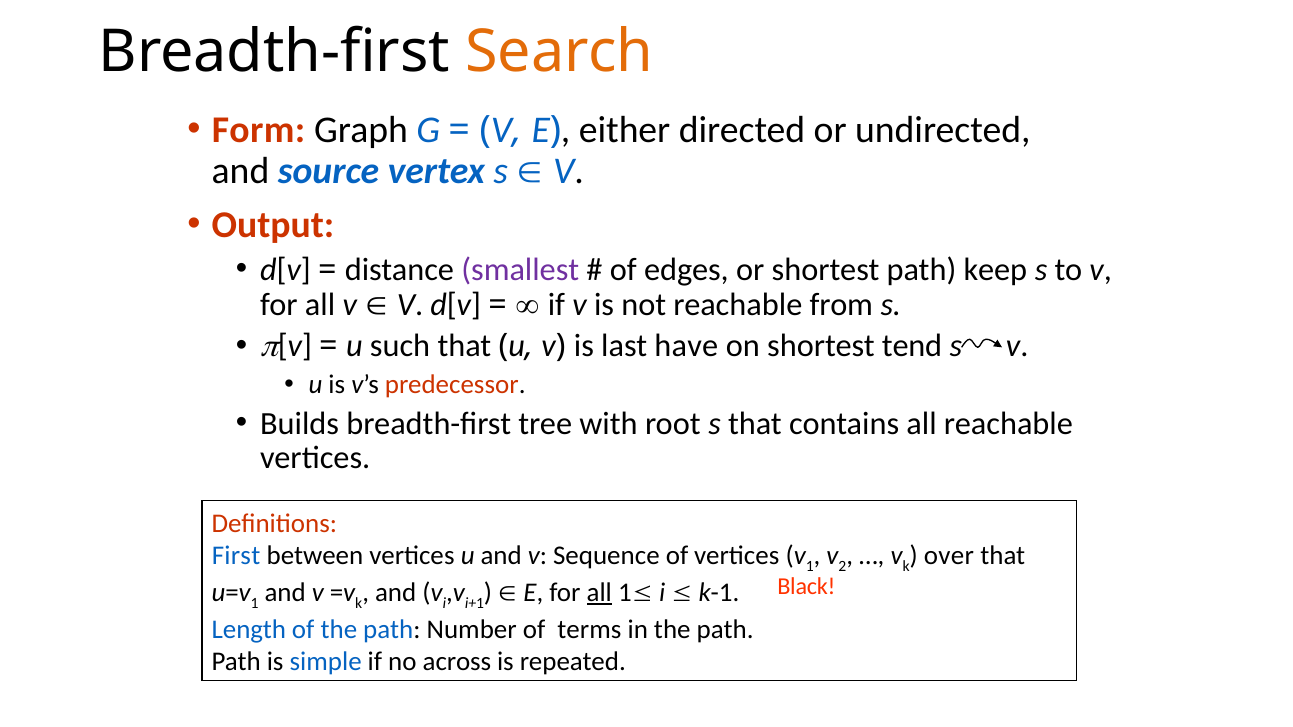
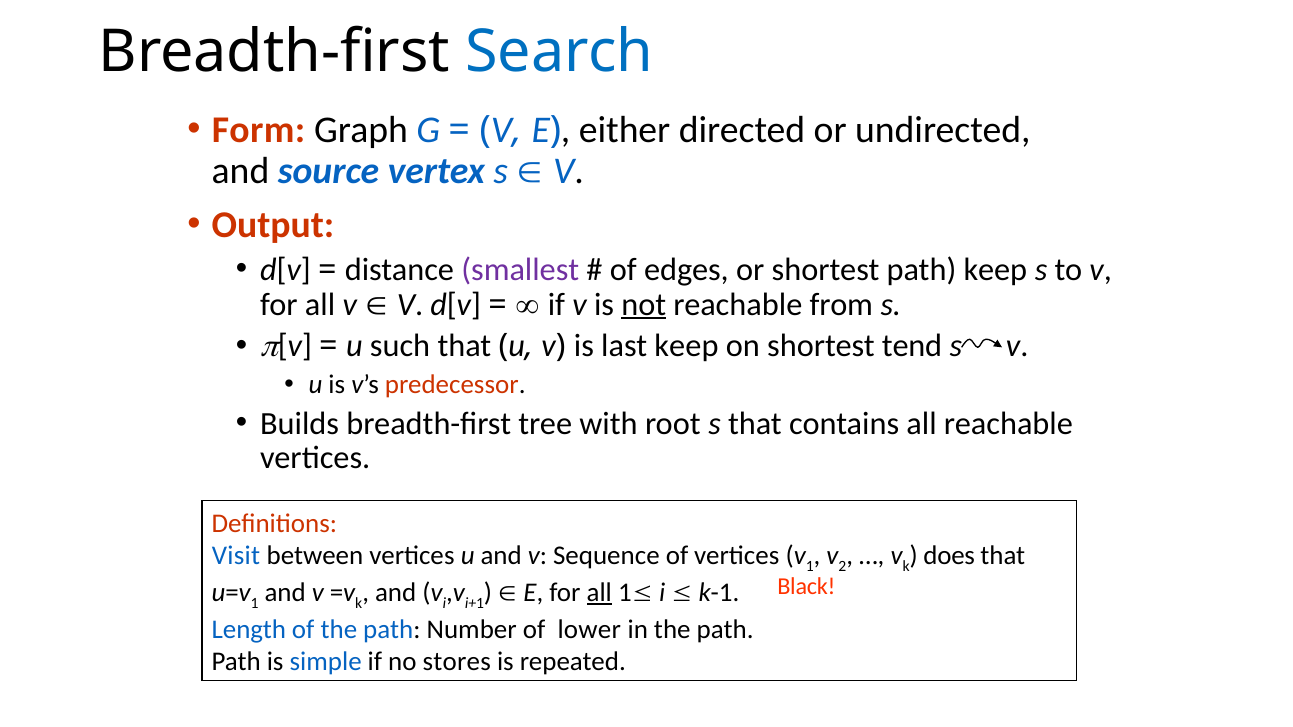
Search colour: orange -> blue
not underline: none -> present
last have: have -> keep
First: First -> Visit
over: over -> does
terms: terms -> lower
across: across -> stores
